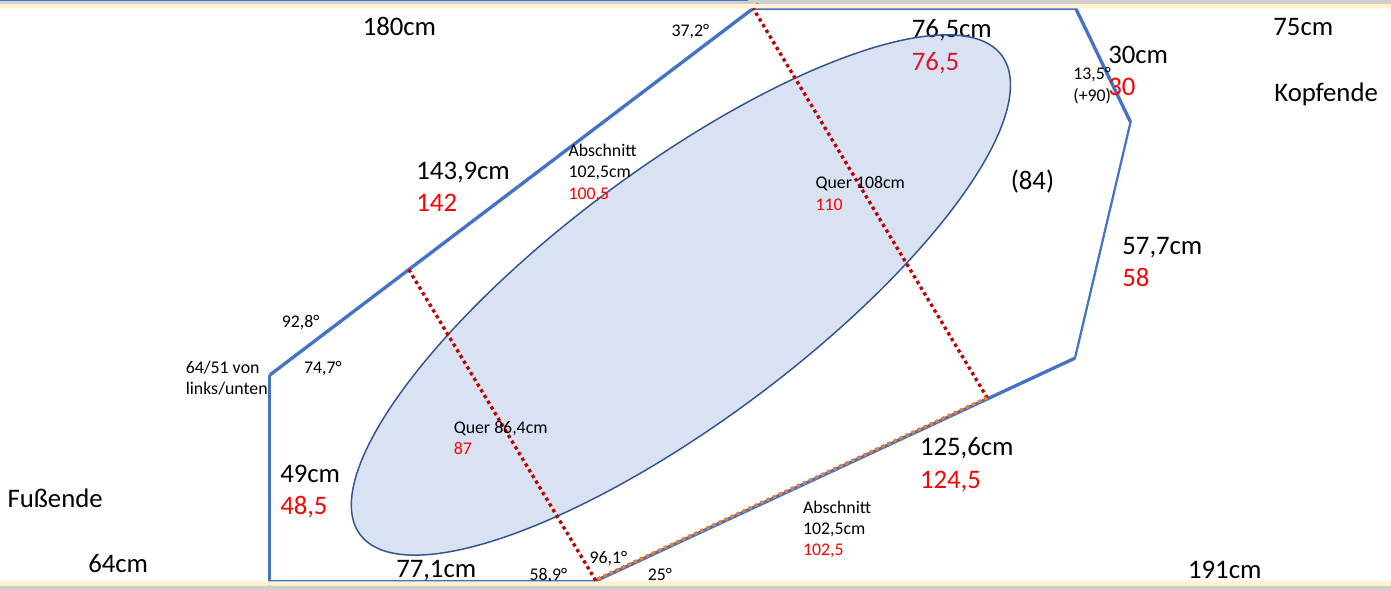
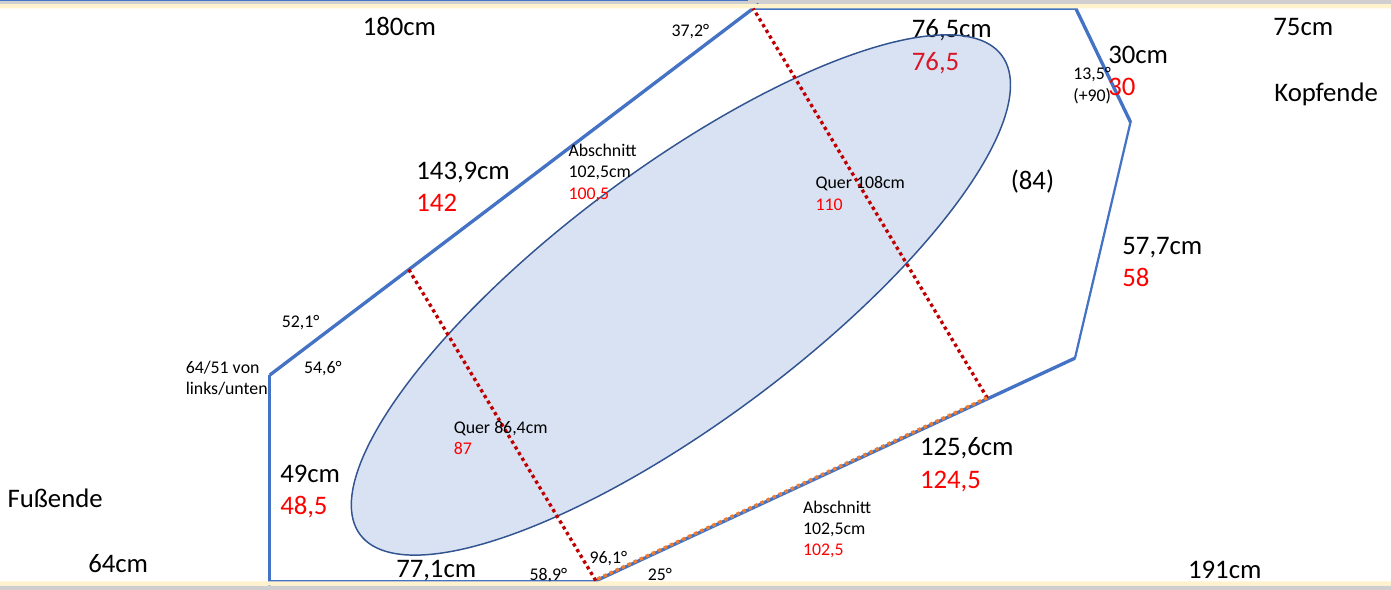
92,8°: 92,8° -> 52,1°
74,7°: 74,7° -> 54,6°
